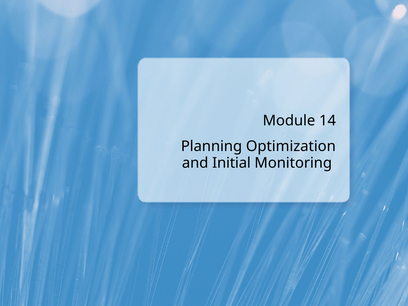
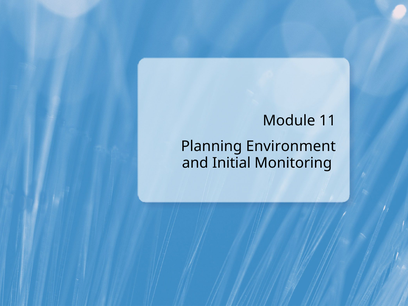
14: 14 -> 11
Optimization: Optimization -> Environment
